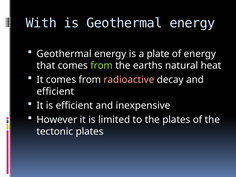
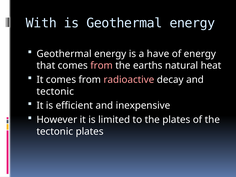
plate: plate -> have
from at (102, 66) colour: light green -> pink
efficient at (55, 91): efficient -> tectonic
